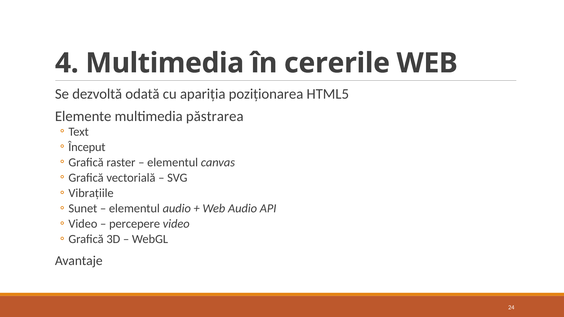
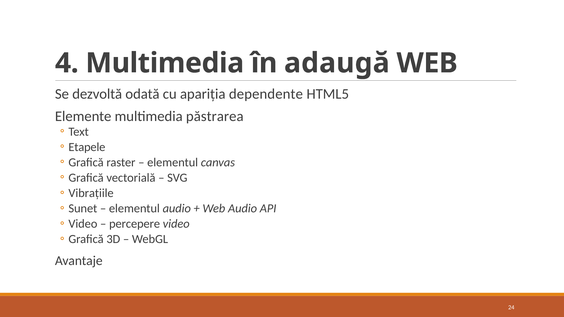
cererile: cererile -> adaugă
poziționarea: poziționarea -> dependente
Început: Început -> Etapele
